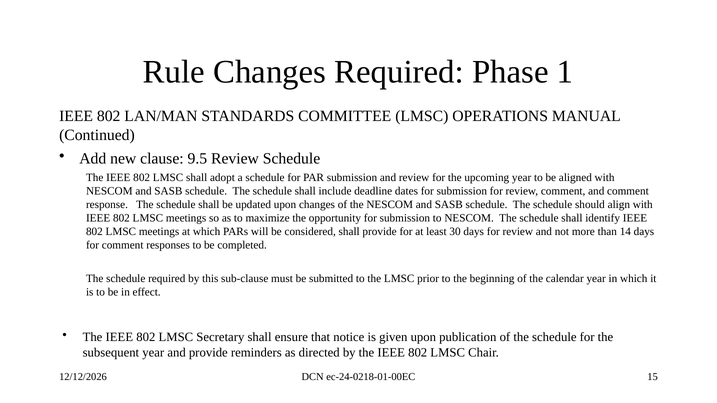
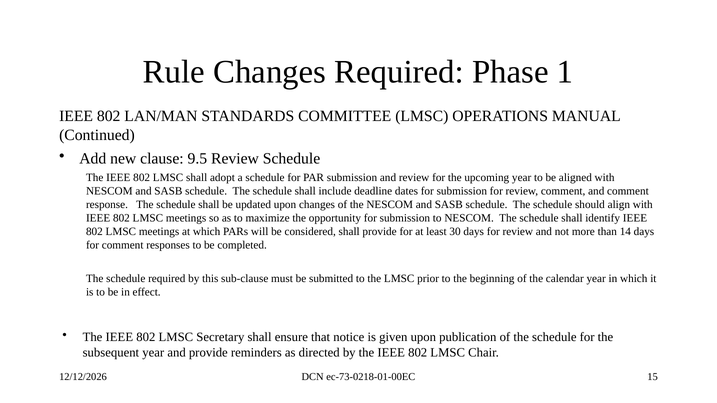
ec-24-0218-01-00EC: ec-24-0218-01-00EC -> ec-73-0218-01-00EC
